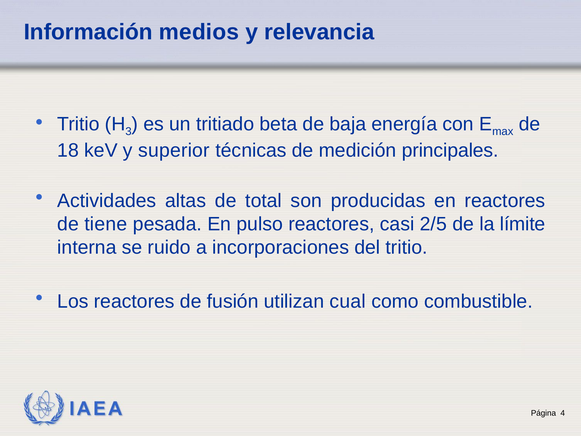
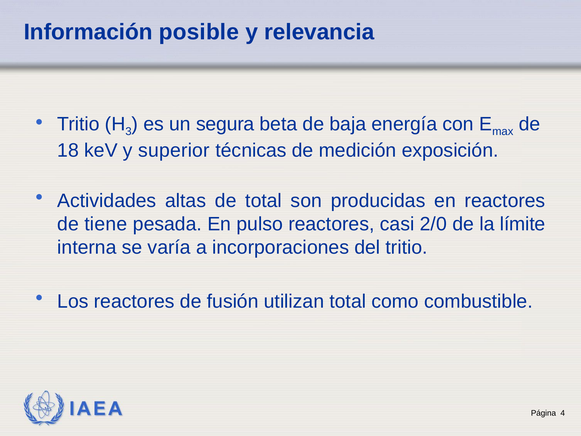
medios: medios -> posible
tritiado: tritiado -> segura
principales: principales -> exposición
2/5: 2/5 -> 2/0
ruido: ruido -> varía
utilizan cual: cual -> total
